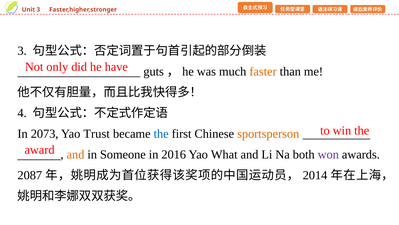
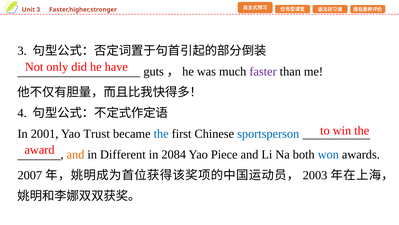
faster colour: orange -> purple
2073: 2073 -> 2001
sportsperson colour: orange -> blue
Someone: Someone -> Different
2016: 2016 -> 2084
What: What -> Piece
won colour: purple -> blue
2087: 2087 -> 2007
2014: 2014 -> 2003
